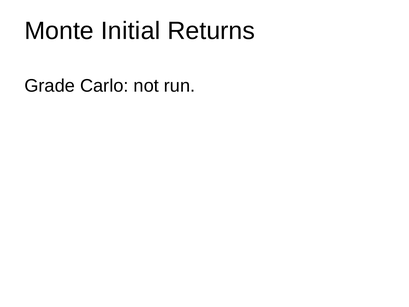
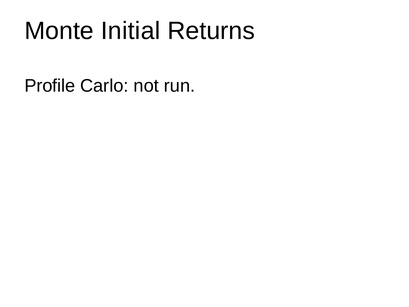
Grade: Grade -> Profile
